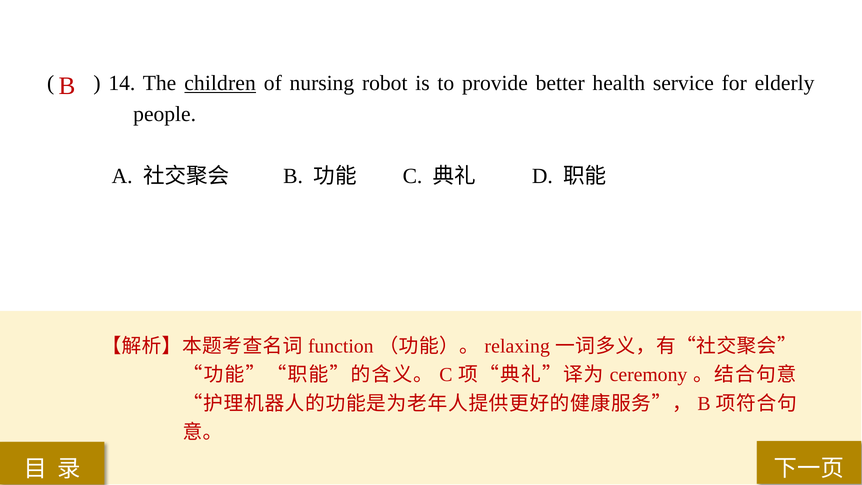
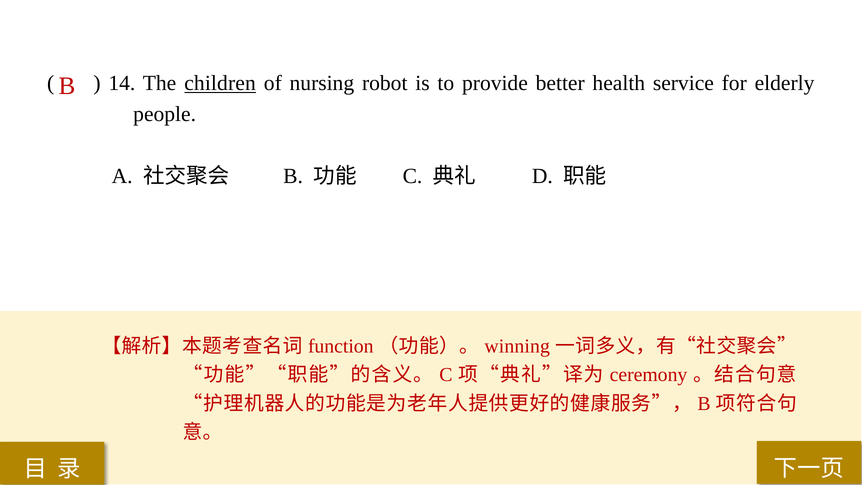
relaxing: relaxing -> winning
